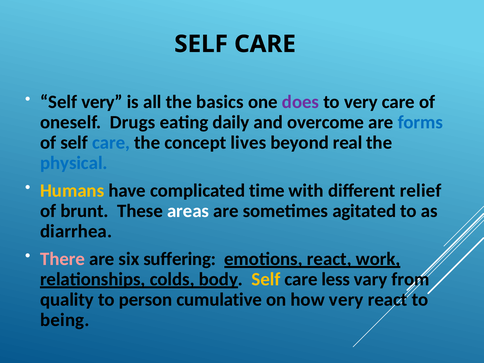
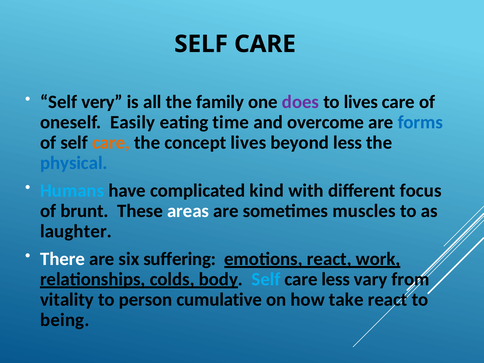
basics: basics -> family
to very: very -> lives
Drugs: Drugs -> Easily
daily: daily -> time
care at (111, 143) colour: blue -> orange
beyond real: real -> less
Humans colour: yellow -> light blue
time: time -> kind
relief: relief -> focus
agitated: agitated -> muscles
diarrhea: diarrhea -> laughter
There colour: pink -> white
Self at (266, 279) colour: yellow -> light blue
quality: quality -> vitality
how very: very -> take
